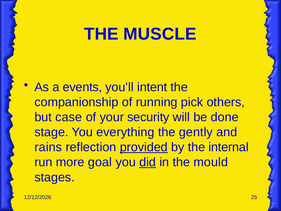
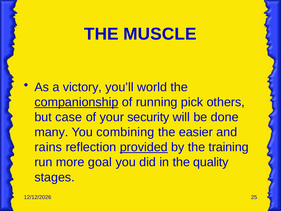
events: events -> victory
intent: intent -> world
companionship underline: none -> present
stage: stage -> many
everything: everything -> combining
gently: gently -> easier
internal: internal -> training
did underline: present -> none
mould: mould -> quality
